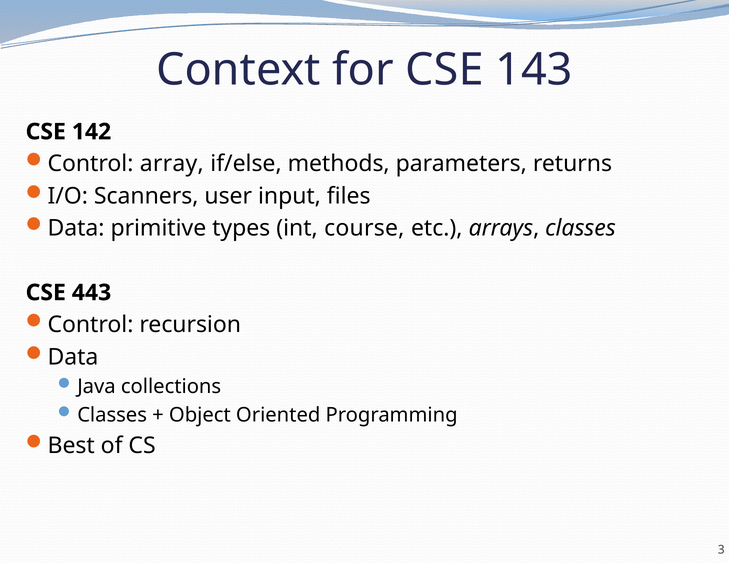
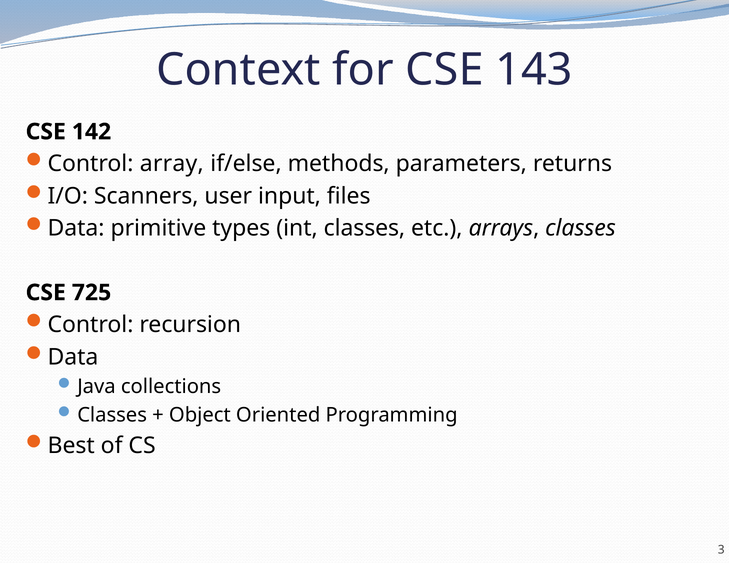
int course: course -> classes
443: 443 -> 725
